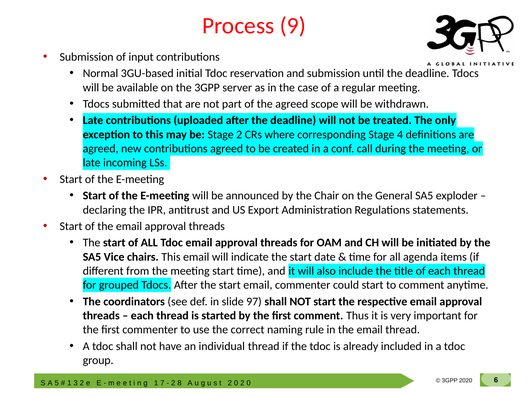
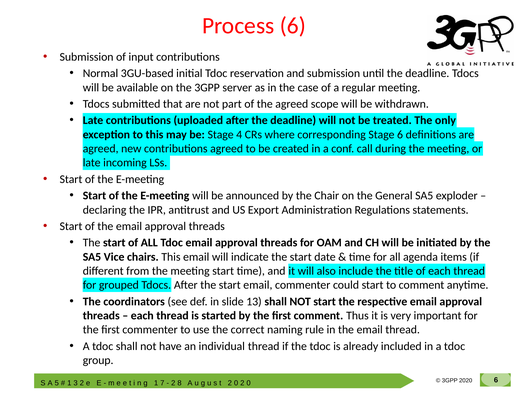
Process 9: 9 -> 6
Stage 2: 2 -> 4
Stage 4: 4 -> 6
97: 97 -> 13
